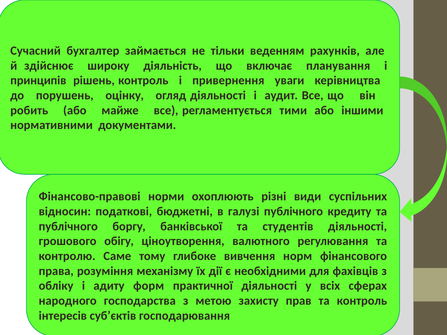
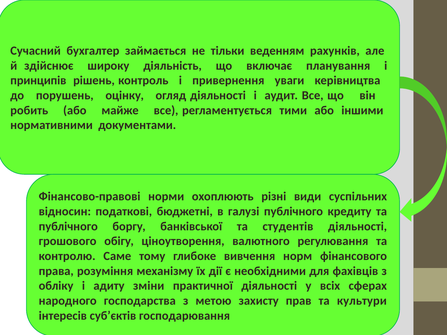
форм: форм -> змiни
та контроль: контроль -> культури
